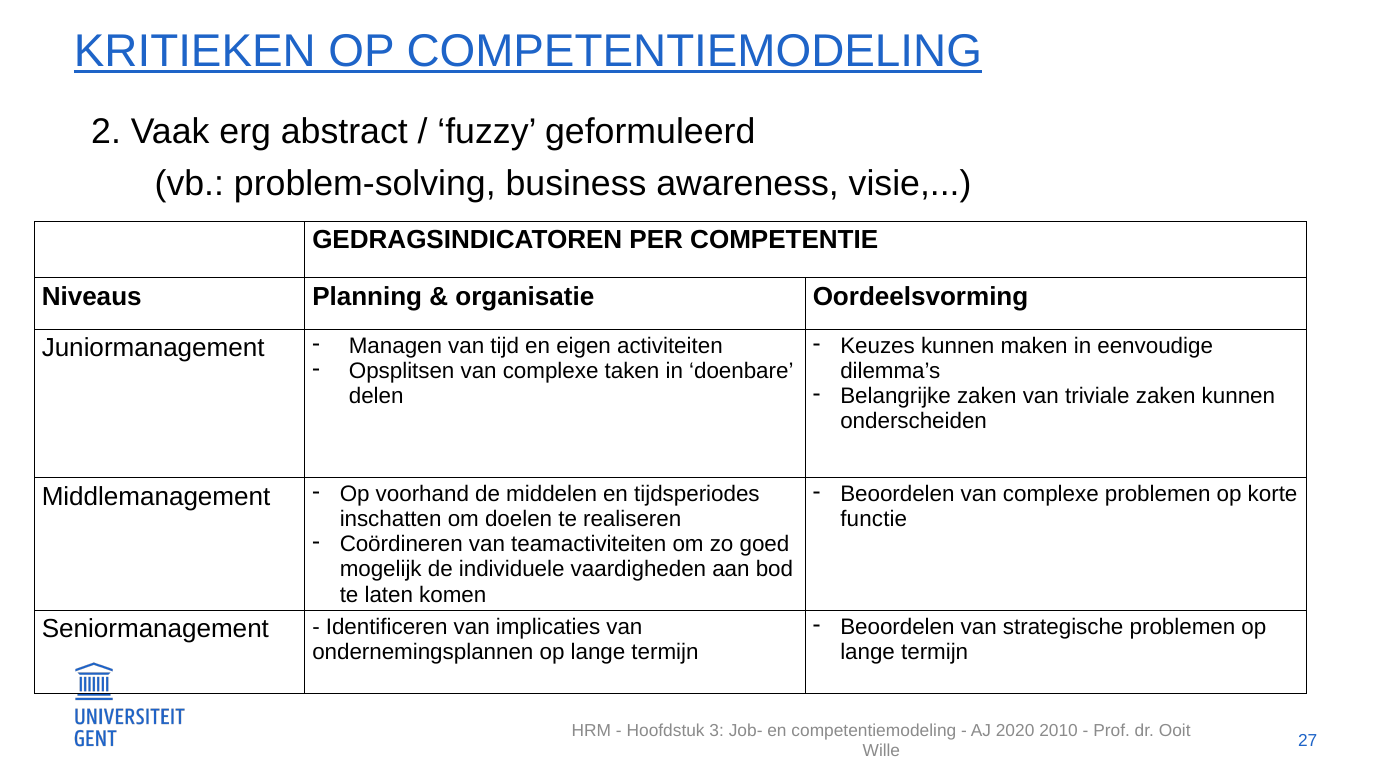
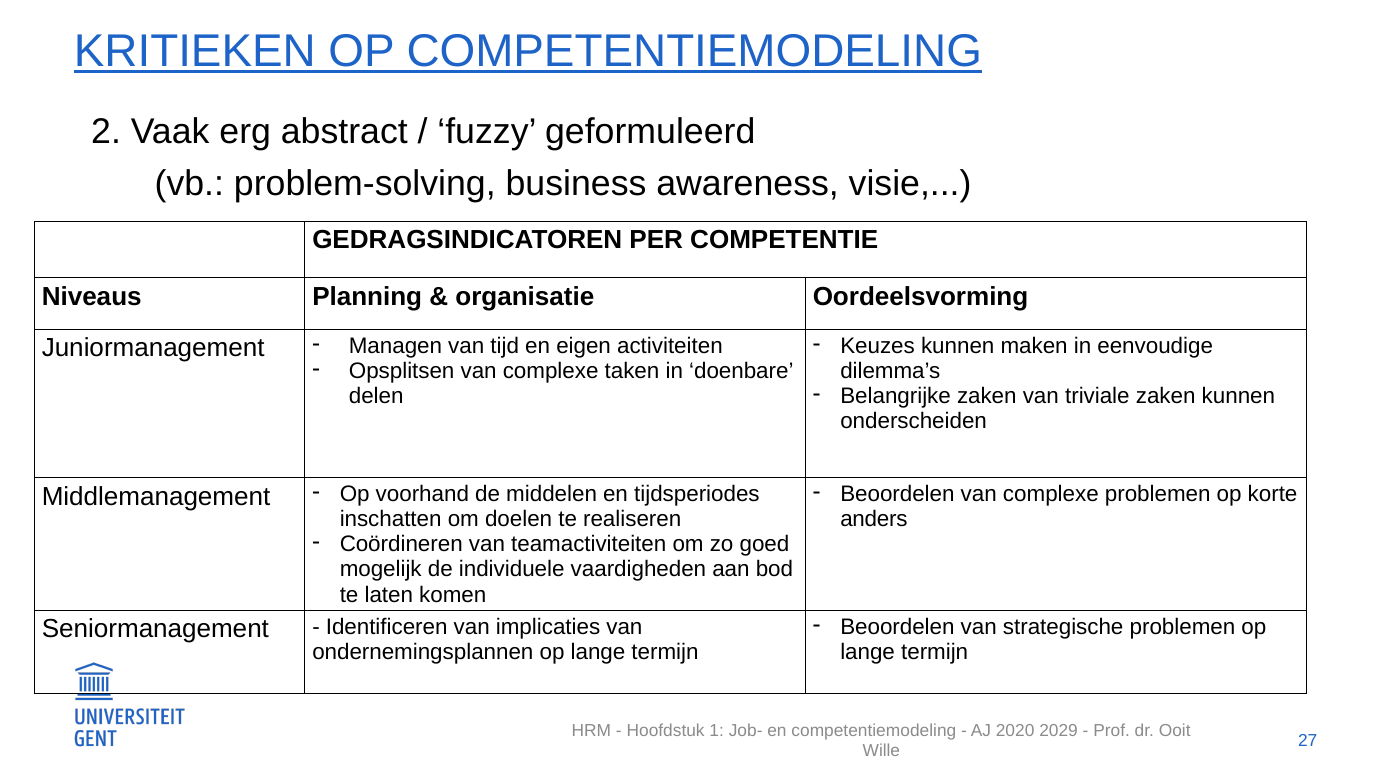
functie: functie -> anders
3: 3 -> 1
2010: 2010 -> 2029
